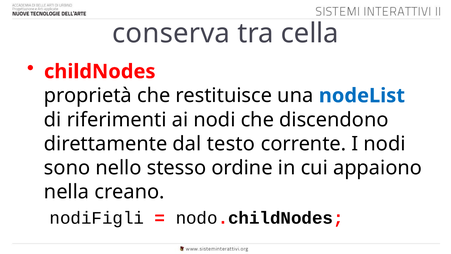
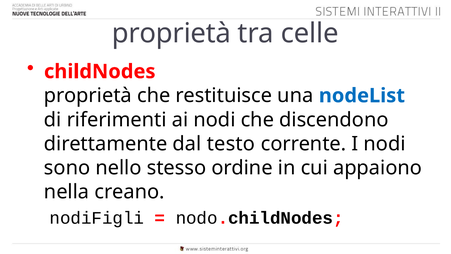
conserva at (171, 33): conserva -> proprietà
cella: cella -> celle
